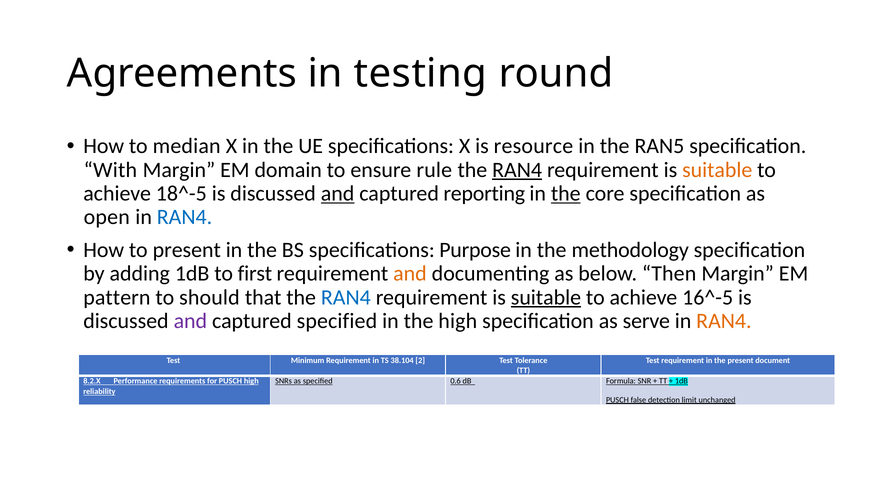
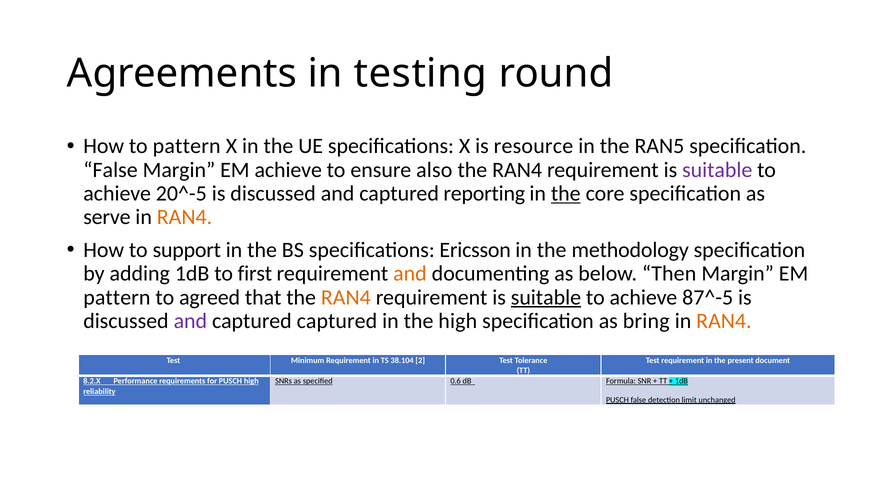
to median: median -> pattern
With at (110, 170): With -> False
EM domain: domain -> achieve
rule: rule -> also
RAN4 at (517, 170) underline: present -> none
suitable at (717, 170) colour: orange -> purple
18^-5: 18^-5 -> 20^-5
and at (338, 194) underline: present -> none
open: open -> serve
RAN4 at (185, 217) colour: blue -> orange
to present: present -> support
Purpose: Purpose -> Ericsson
should: should -> agreed
RAN4 at (346, 297) colour: blue -> orange
16^-5: 16^-5 -> 87^-5
captured specified: specified -> captured
serve: serve -> bring
